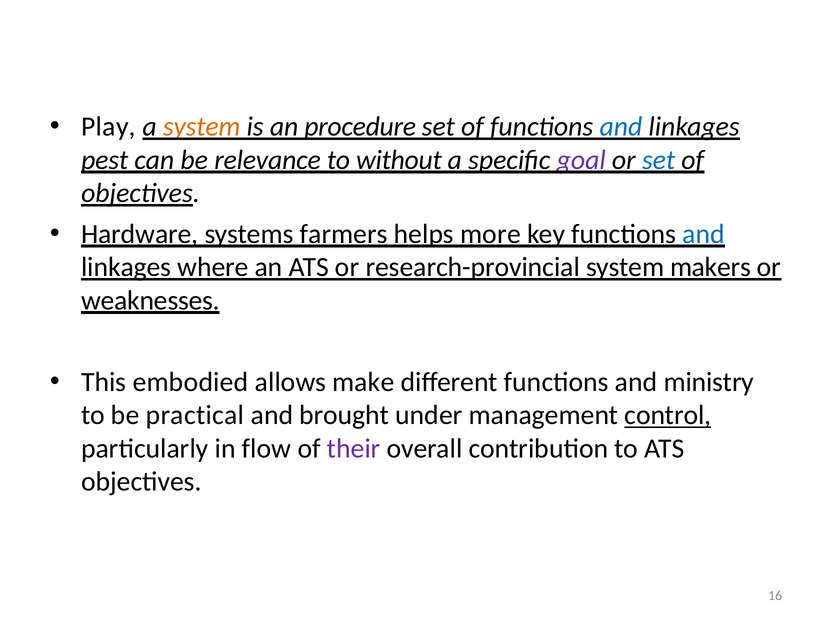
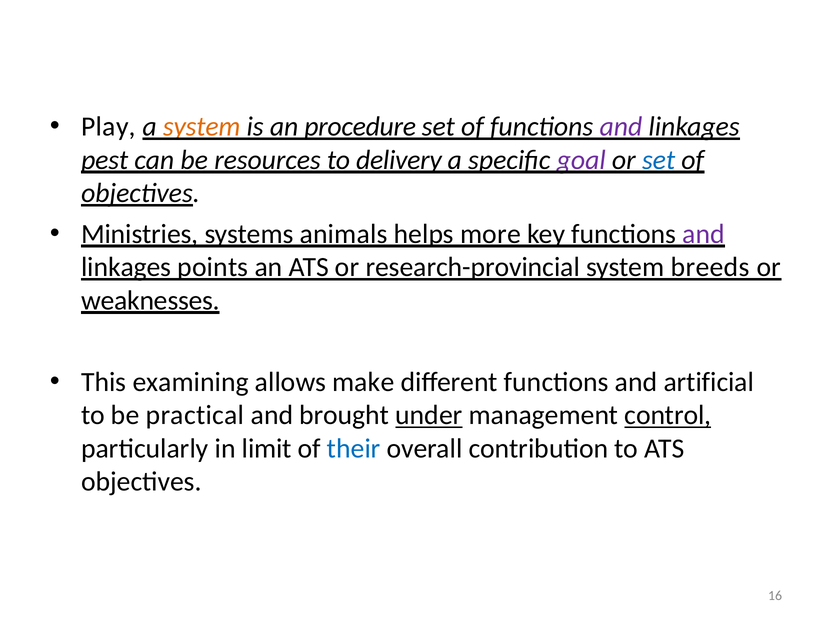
and at (621, 127) colour: blue -> purple
relevance: relevance -> resources
without: without -> delivery
Hardware: Hardware -> Ministries
farmers: farmers -> animals
and at (704, 234) colour: blue -> purple
where: where -> points
makers: makers -> breeds
embodied: embodied -> examining
ministry: ministry -> artificial
under underline: none -> present
flow: flow -> limit
their colour: purple -> blue
